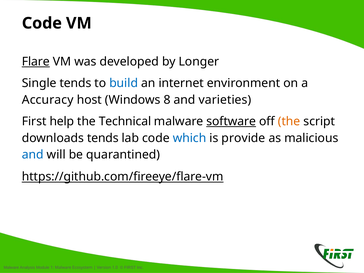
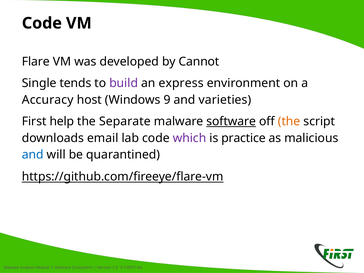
Flare underline: present -> none
Longer: Longer -> Cannot
build colour: blue -> purple
internet: internet -> express
8: 8 -> 9
Technical: Technical -> Separate
downloads tends: tends -> email
which colour: blue -> purple
provide: provide -> practice
